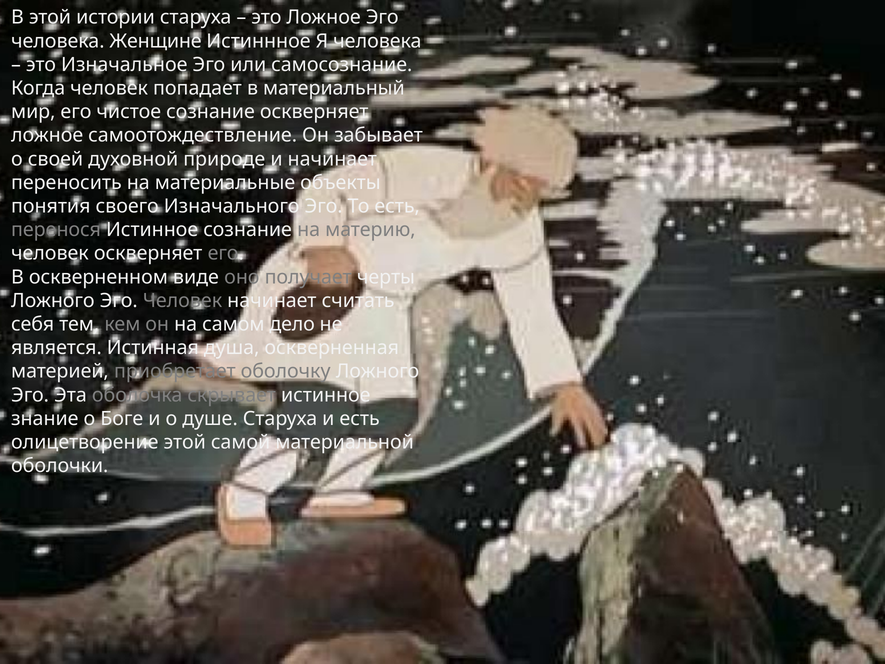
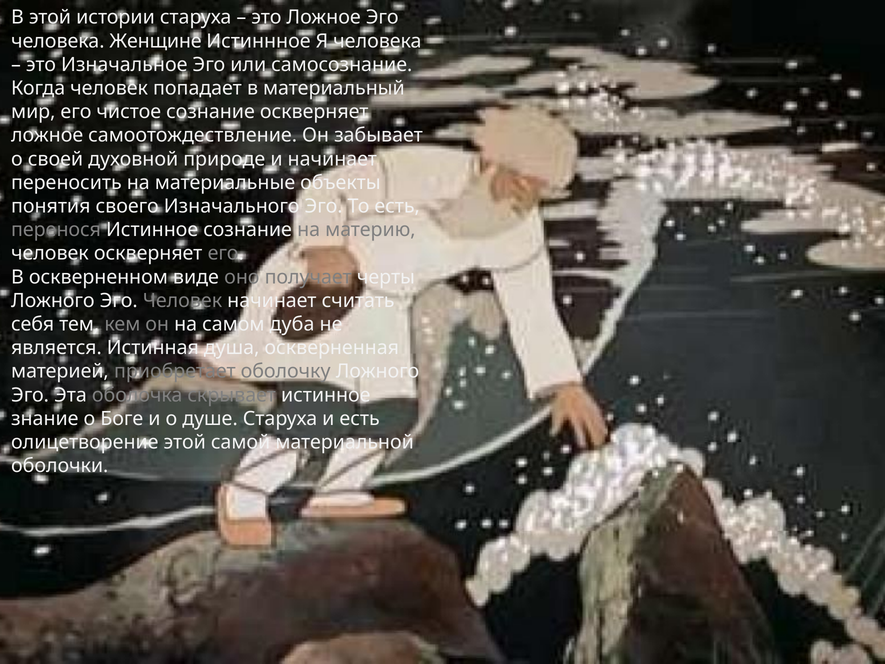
дело: дело -> дуба
